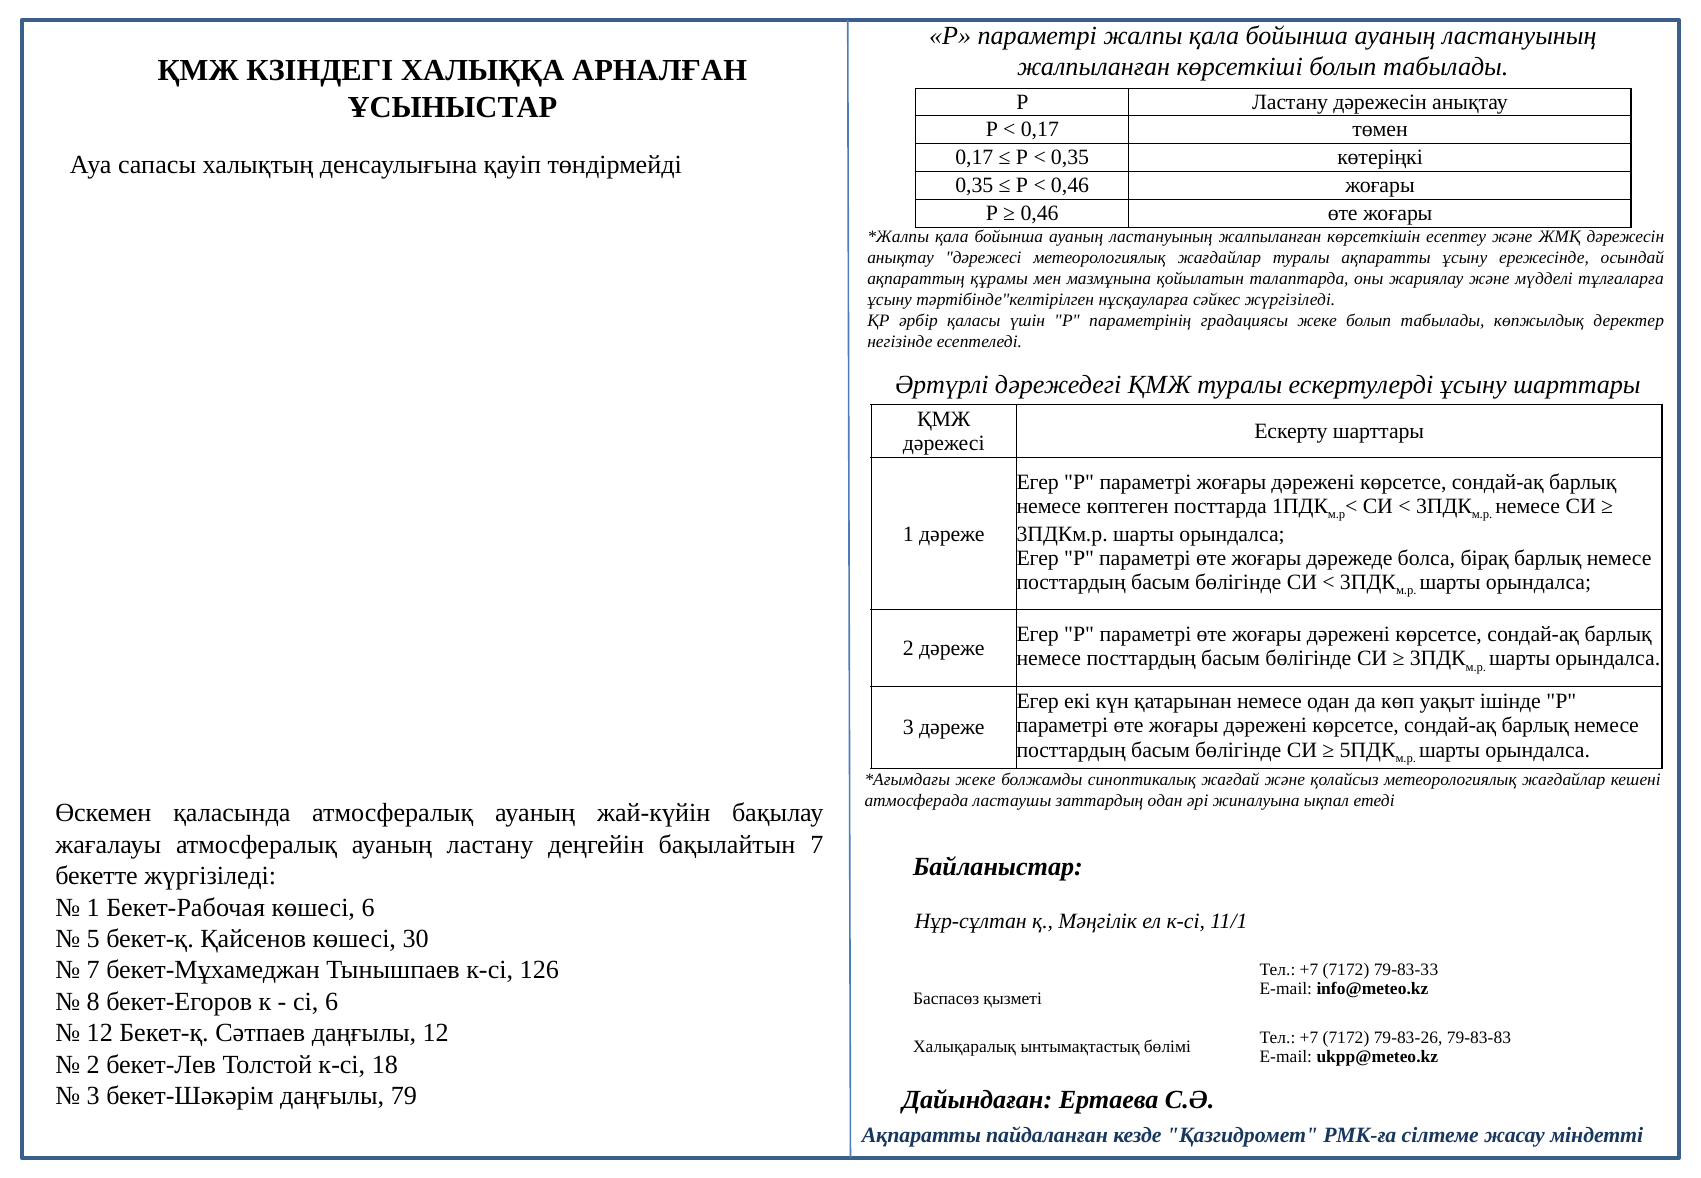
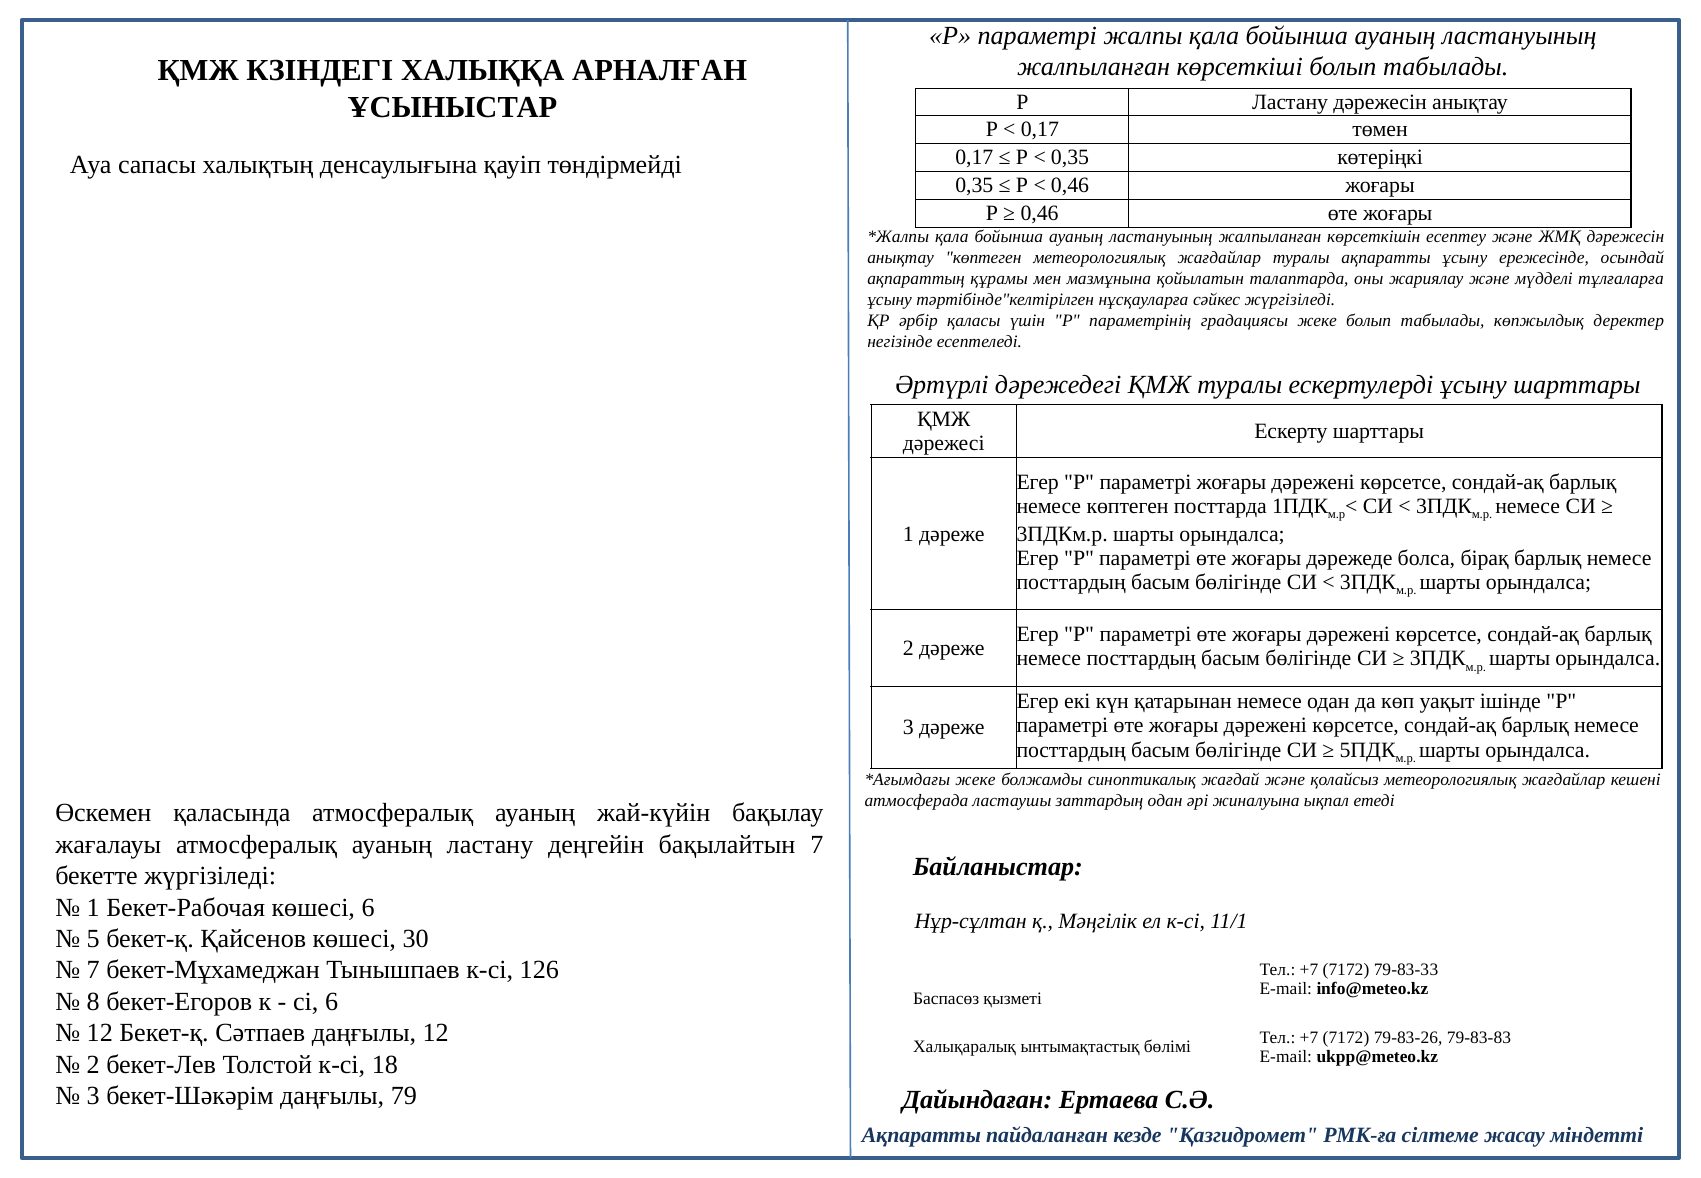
анықтау дәрежесі: дәрежесі -> көптеген
